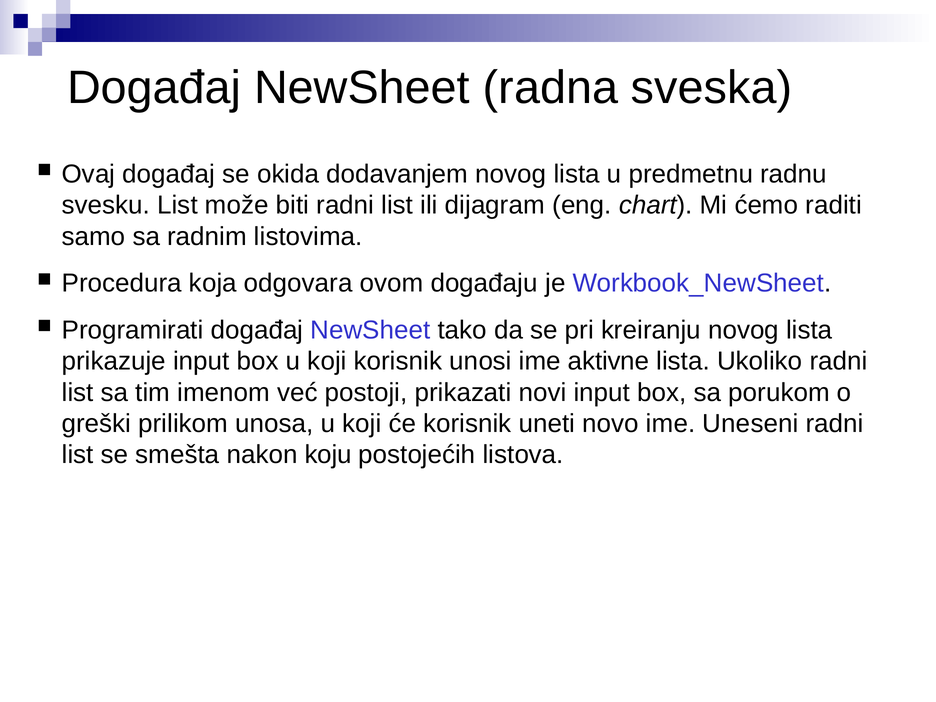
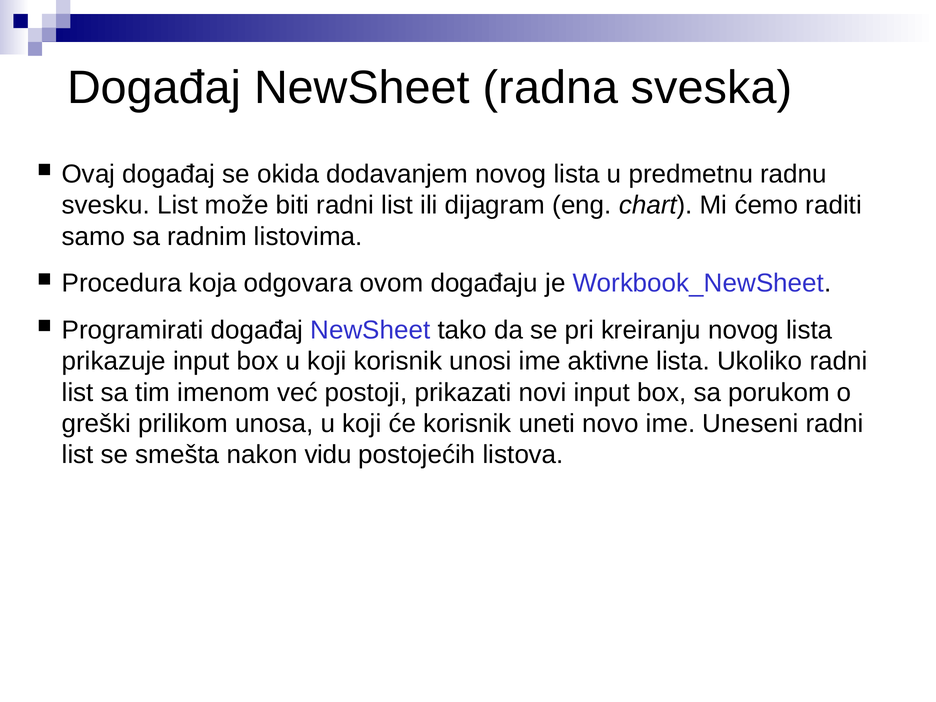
koju: koju -> vidu
